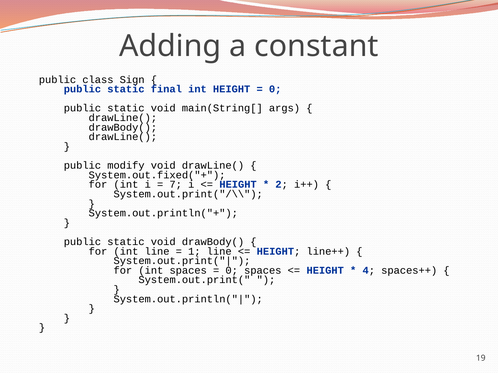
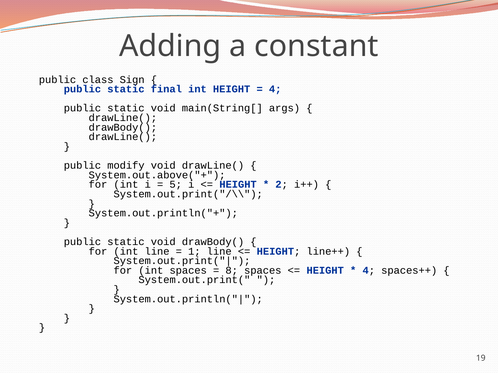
0 at (275, 89): 0 -> 4
System.out.fixed("+: System.out.fixed("+ -> System.out.above("+
7: 7 -> 5
0 at (232, 271): 0 -> 8
